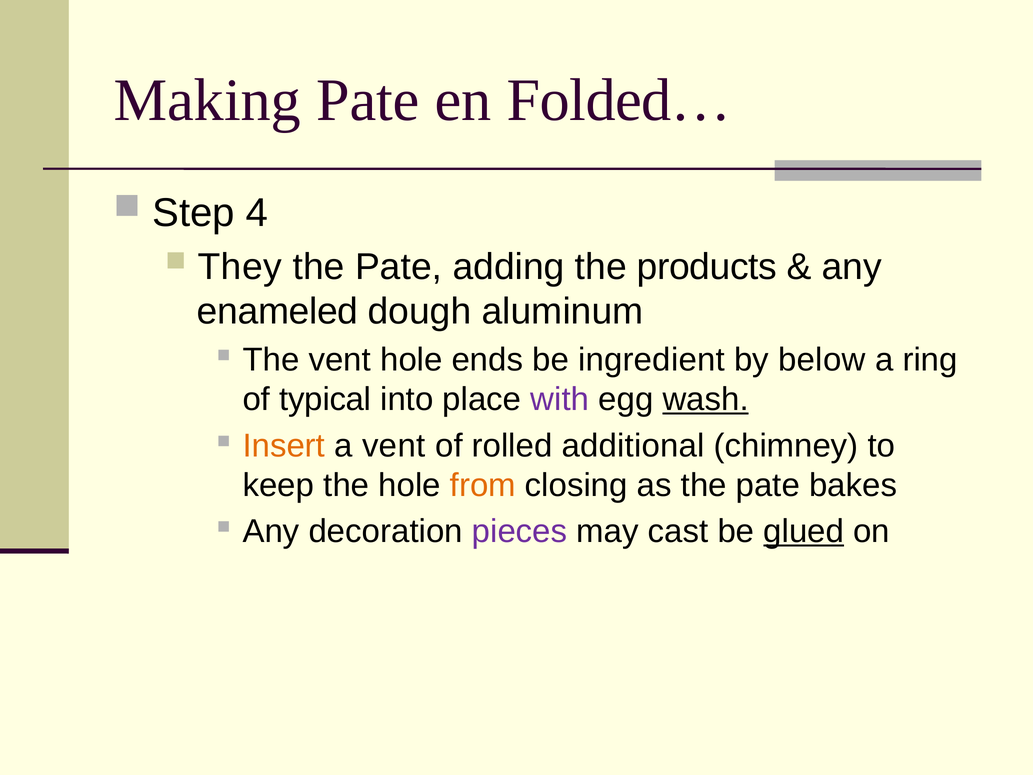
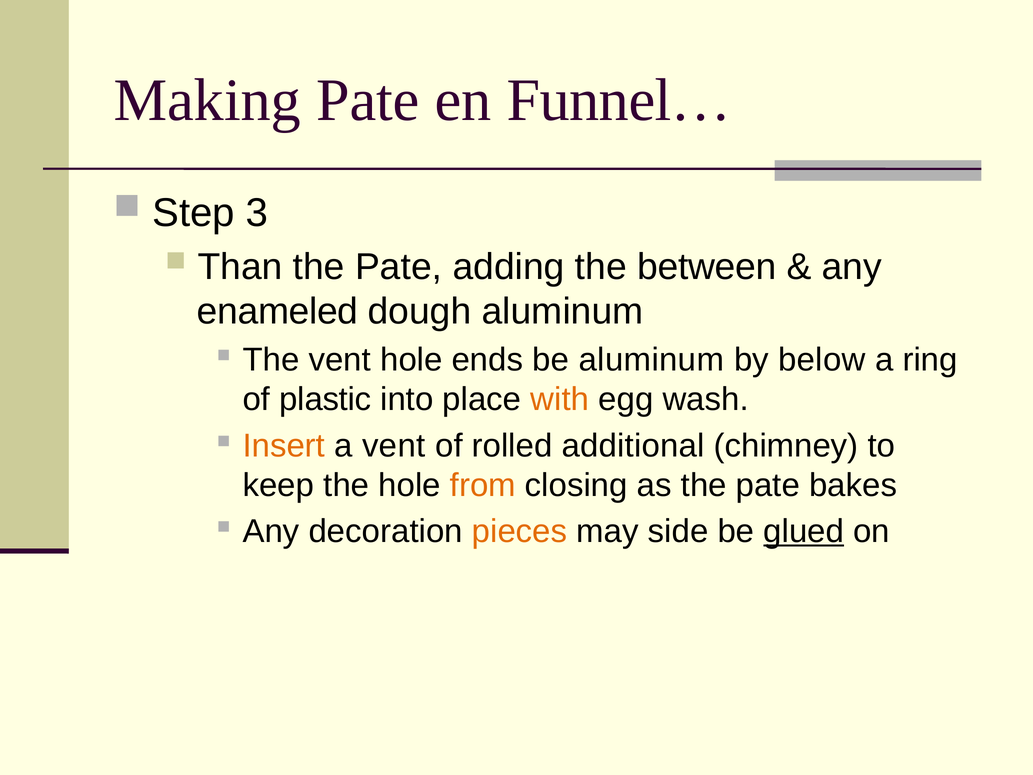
Folded…: Folded… -> Funnel…
4: 4 -> 3
They: They -> Than
products: products -> between
be ingredient: ingredient -> aluminum
typical: typical -> plastic
with colour: purple -> orange
wash underline: present -> none
pieces colour: purple -> orange
cast: cast -> side
